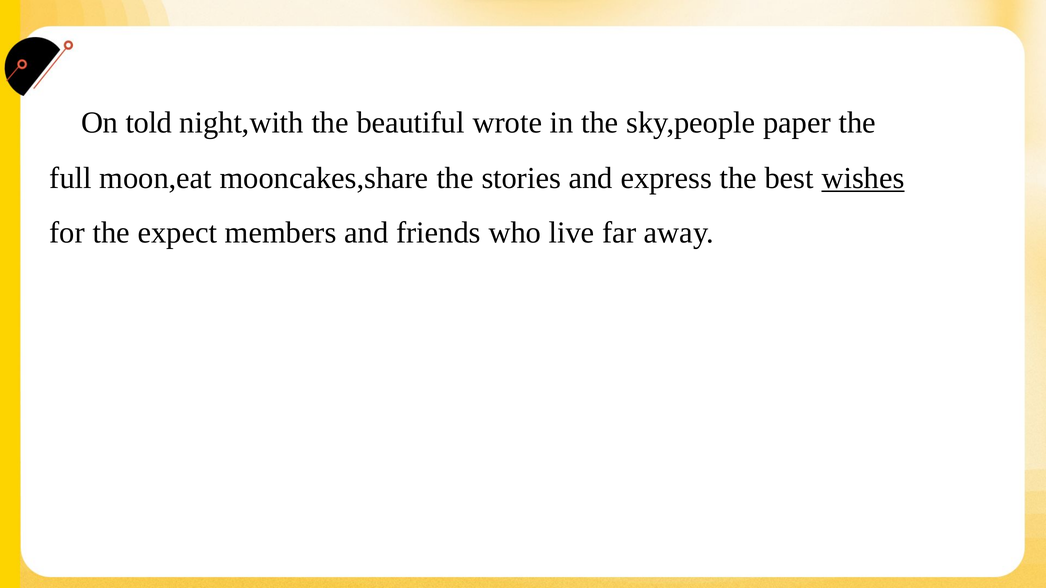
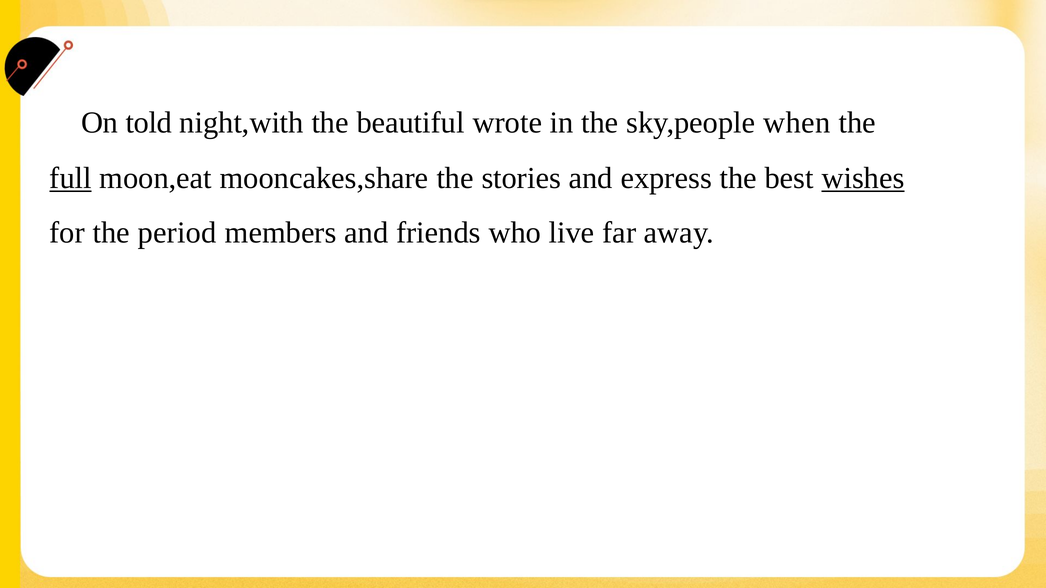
paper: paper -> when
full underline: none -> present
expect: expect -> period
